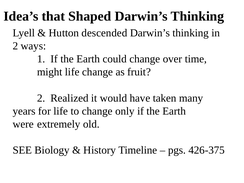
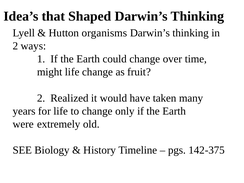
descended: descended -> organisms
426-375: 426-375 -> 142-375
